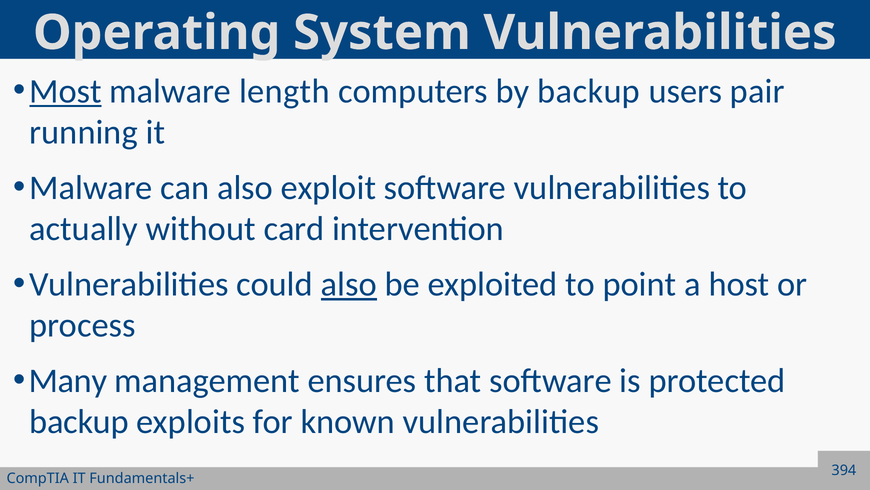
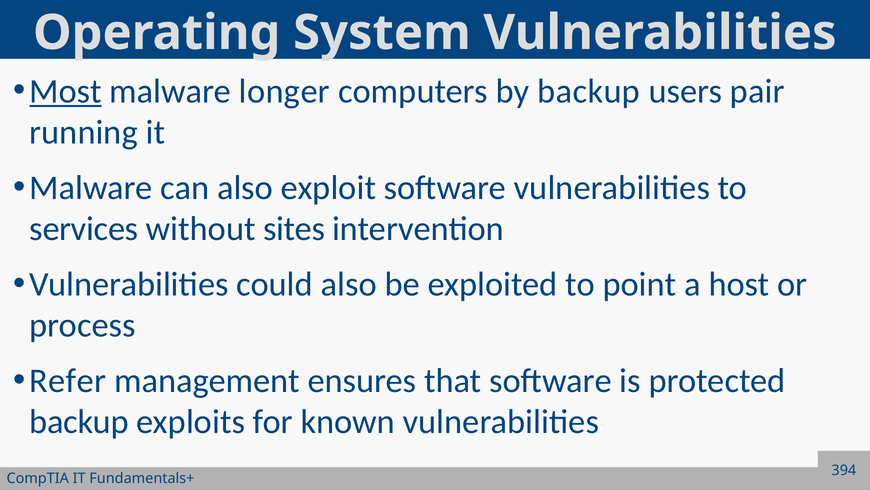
length: length -> longer
actually: actually -> services
card: card -> sites
also at (349, 284) underline: present -> none
Many: Many -> Refer
